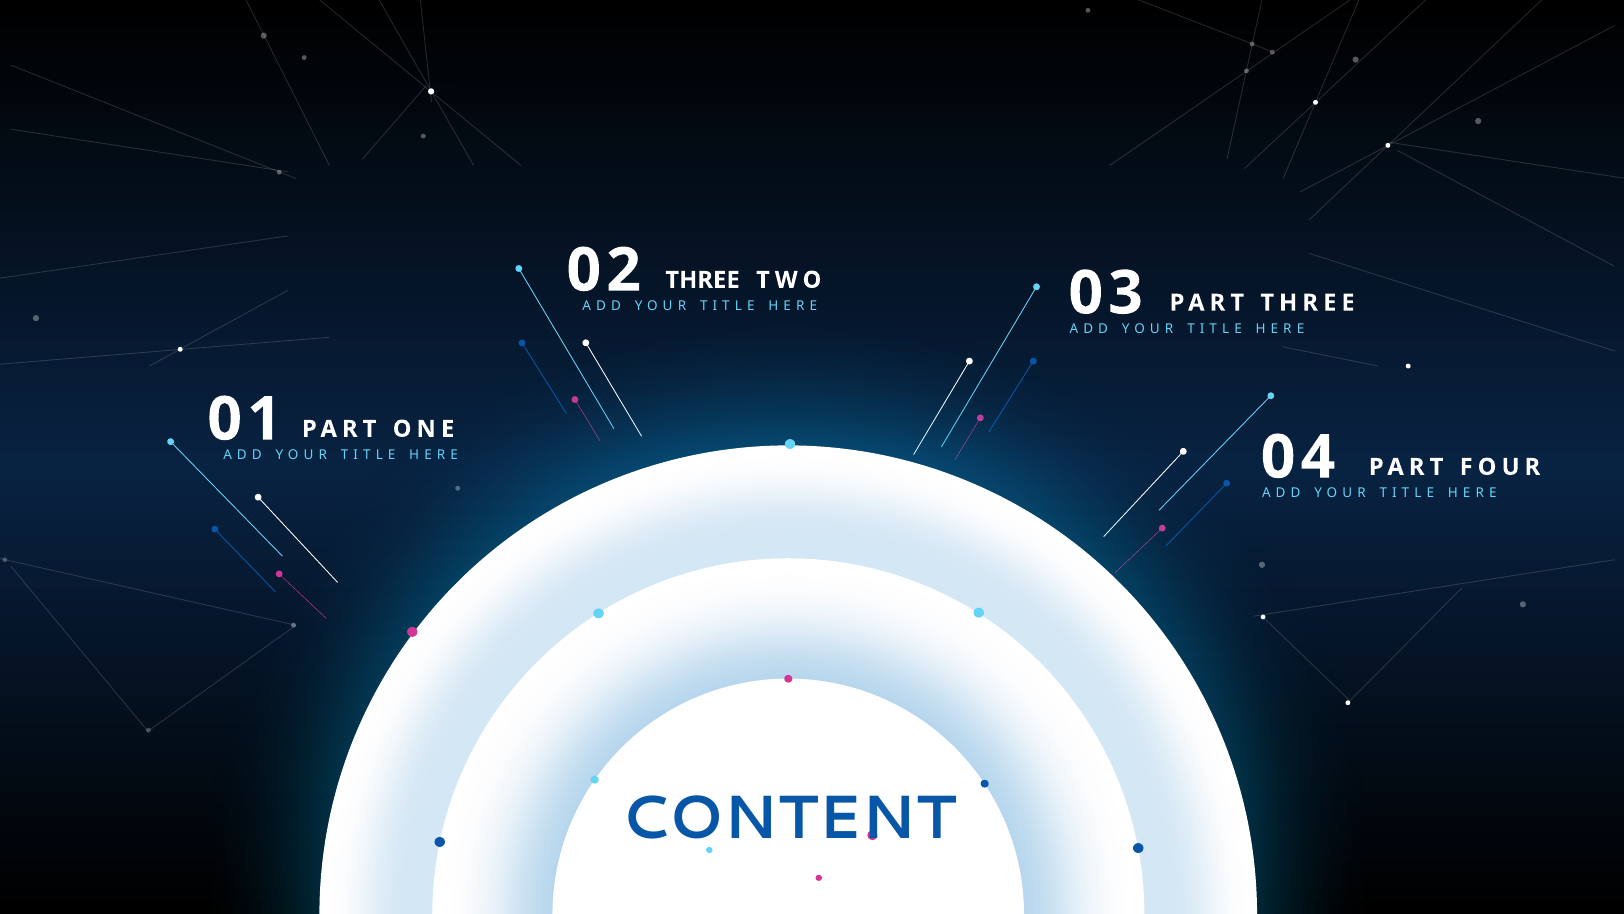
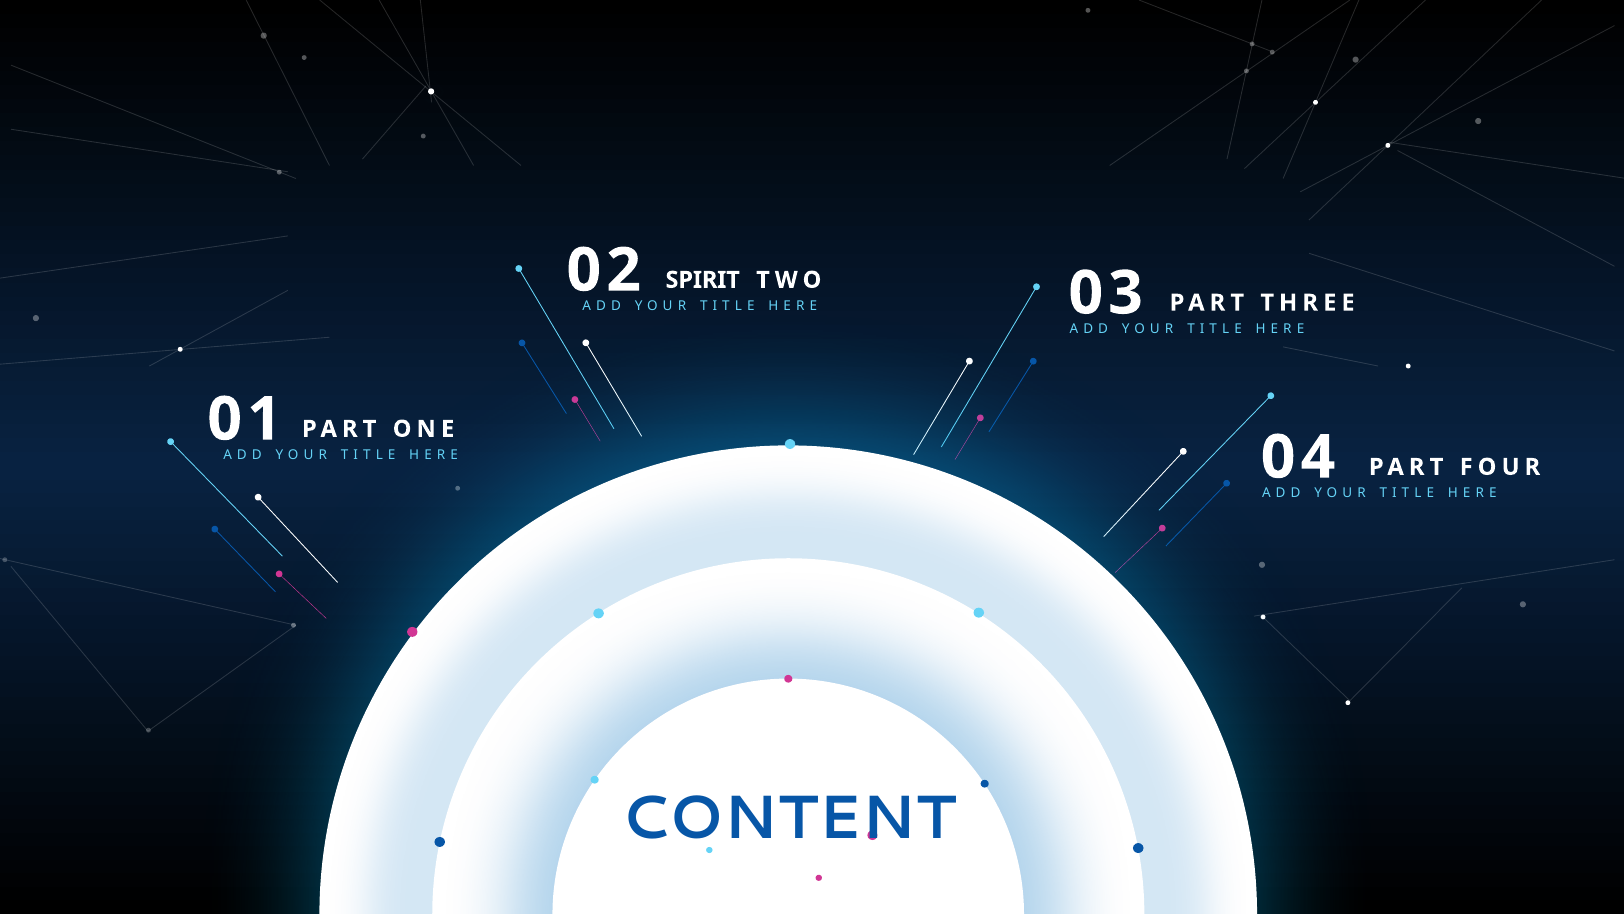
THREE at (703, 280): THREE -> SPIRIT
